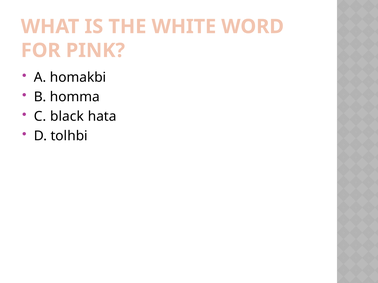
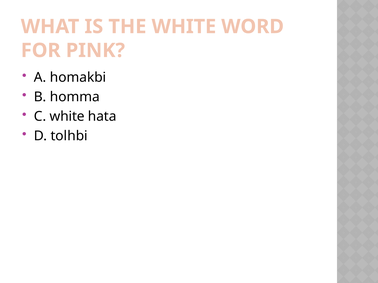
C black: black -> white
